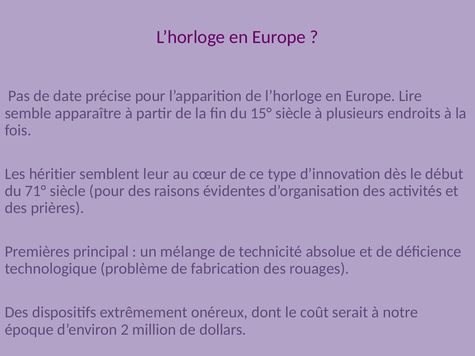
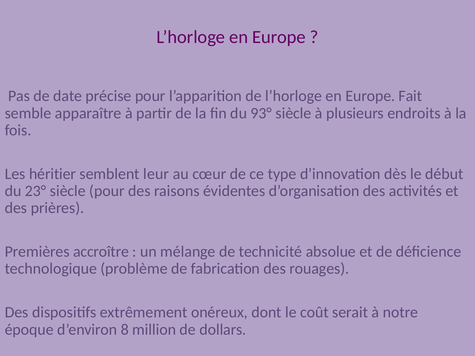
Lire: Lire -> Fait
15°: 15° -> 93°
71°: 71° -> 23°
principal: principal -> accroître
2: 2 -> 8
